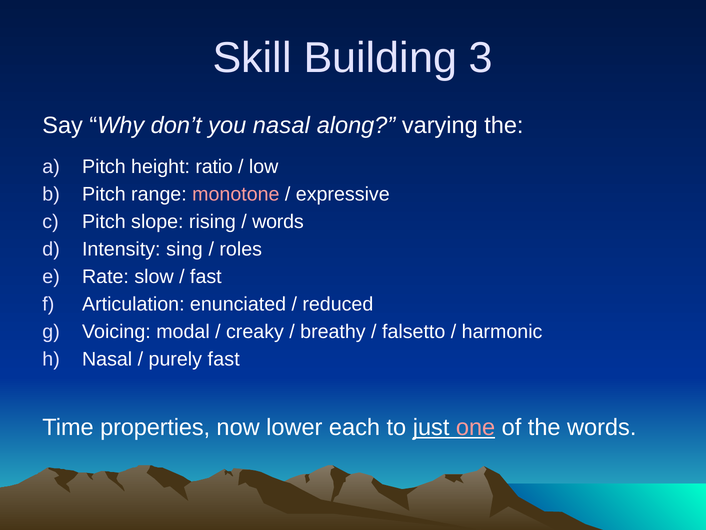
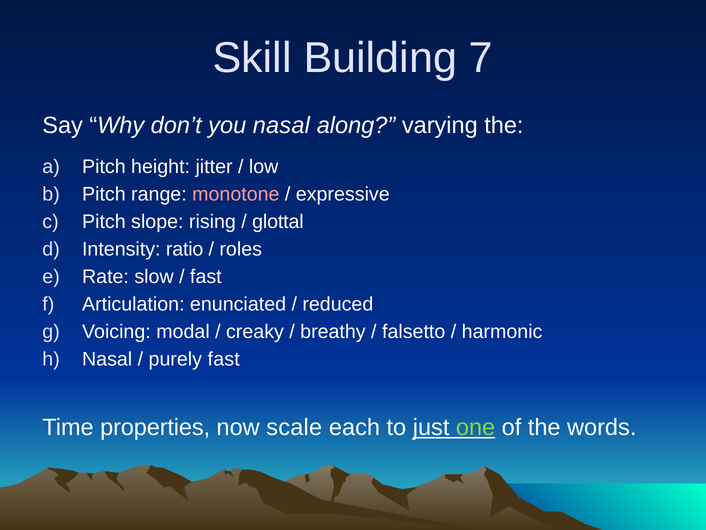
3: 3 -> 7
ratio: ratio -> jitter
words at (278, 221): words -> glottal
sing: sing -> ratio
lower: lower -> scale
one colour: pink -> light green
